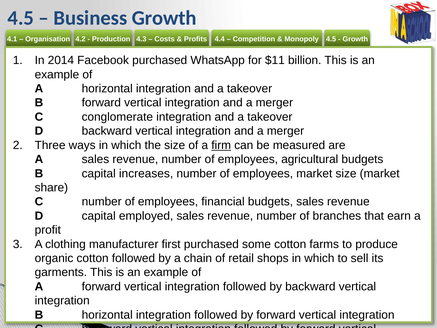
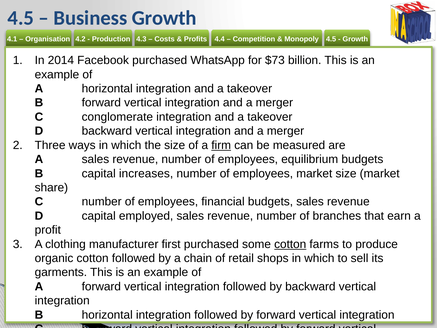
$11: $11 -> $73
agricultural: agricultural -> equilibrium
cotton at (290, 244) underline: none -> present
